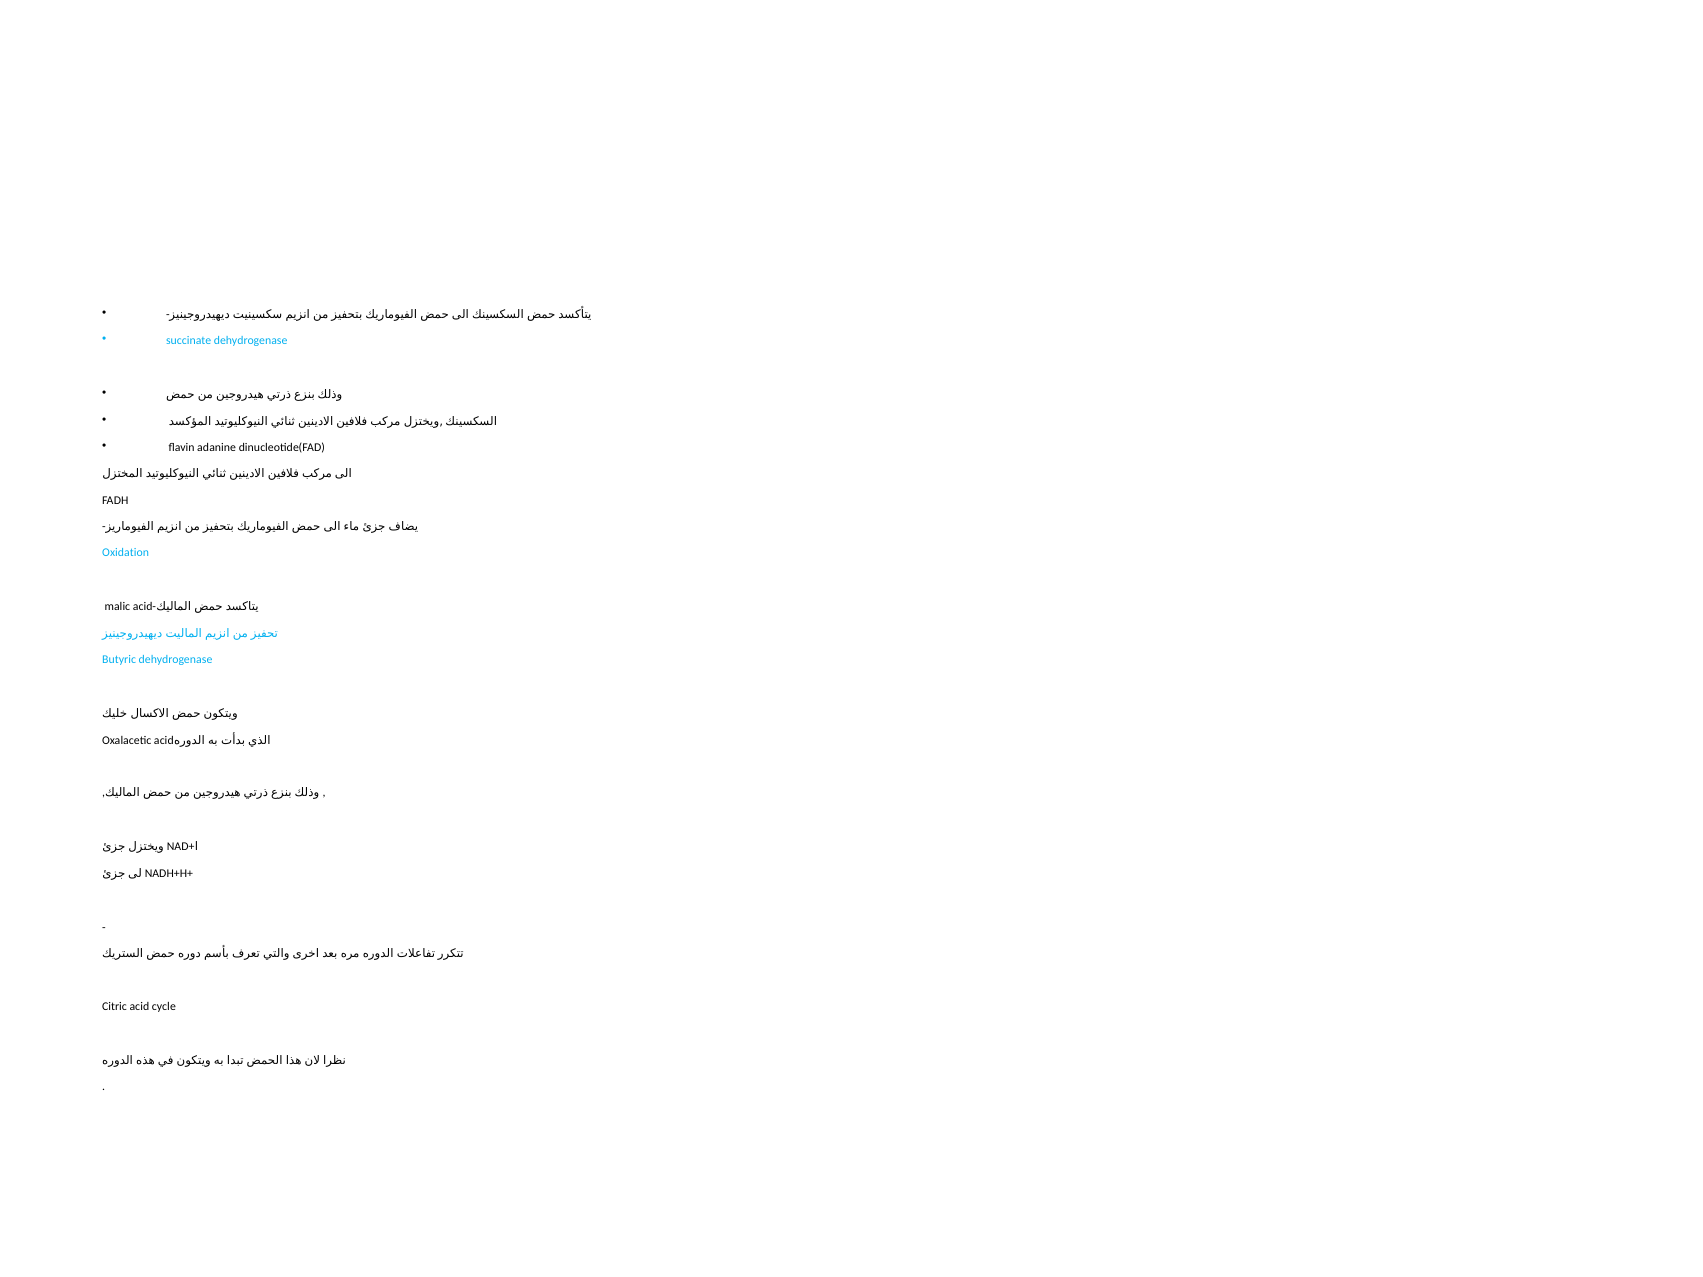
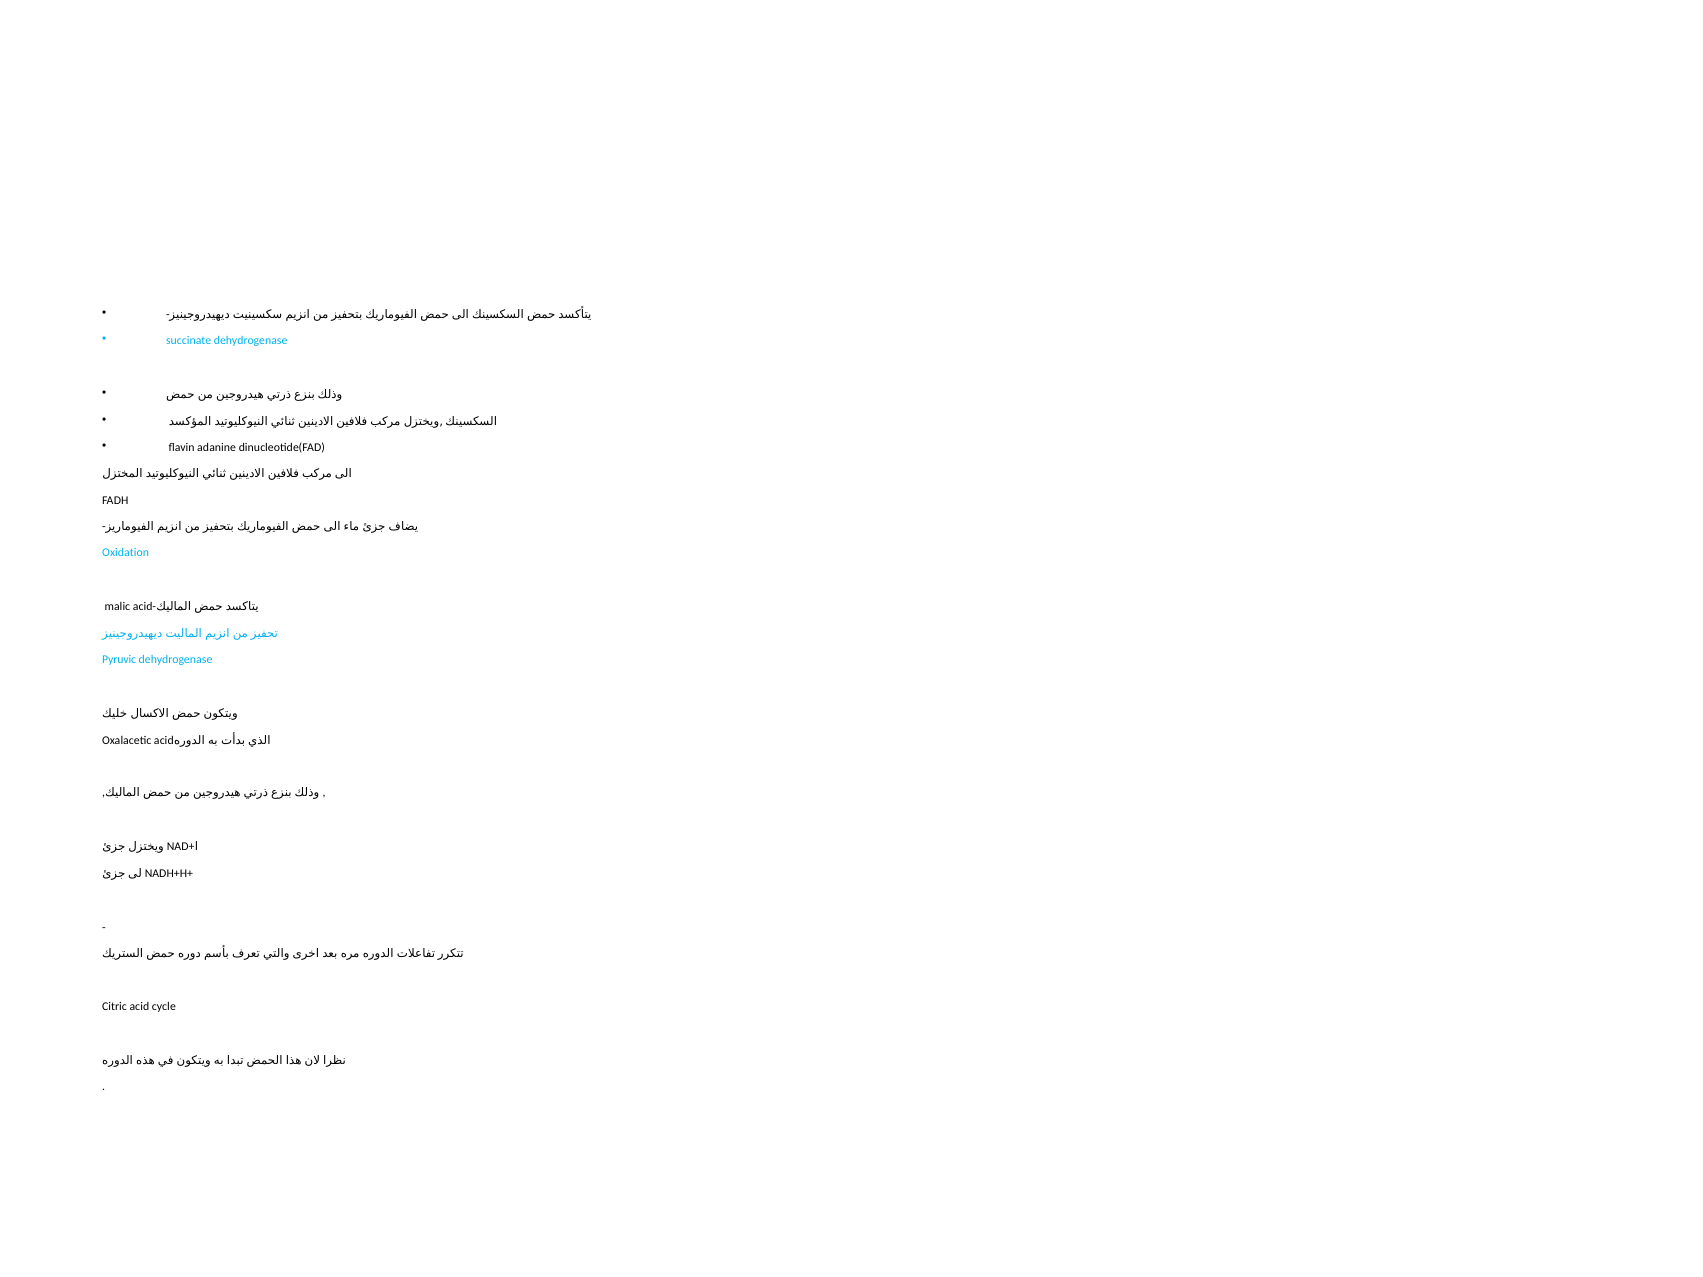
Butyric: Butyric -> Pyruvic
